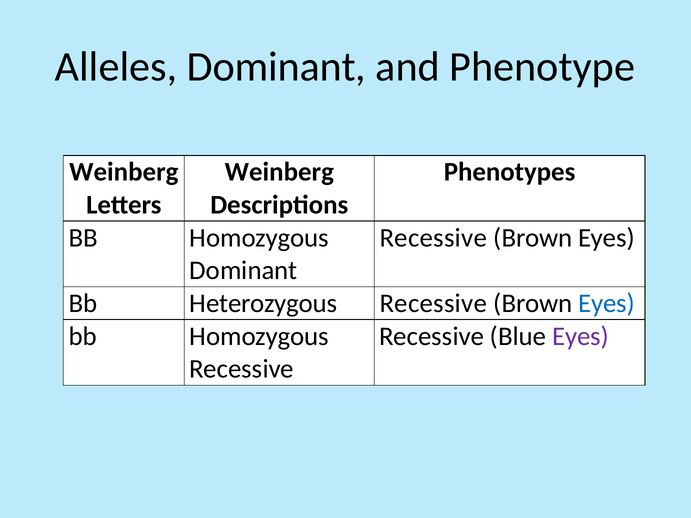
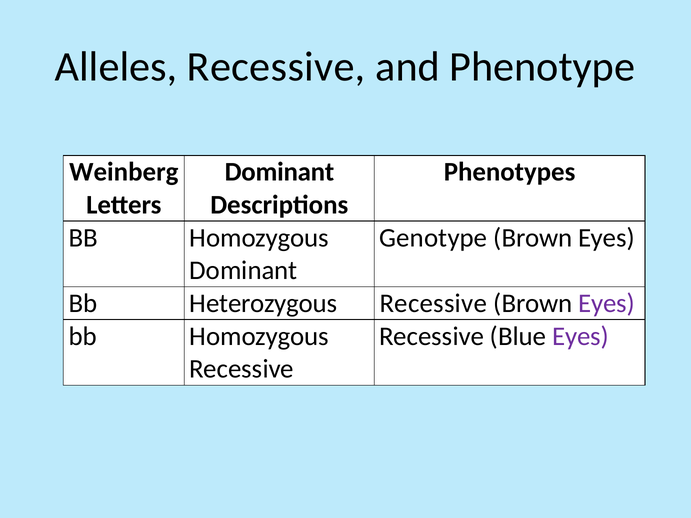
Alleles Dominant: Dominant -> Recessive
Weinberg at (279, 172): Weinberg -> Dominant
Recessive at (433, 238): Recessive -> Genotype
Eyes at (607, 304) colour: blue -> purple
